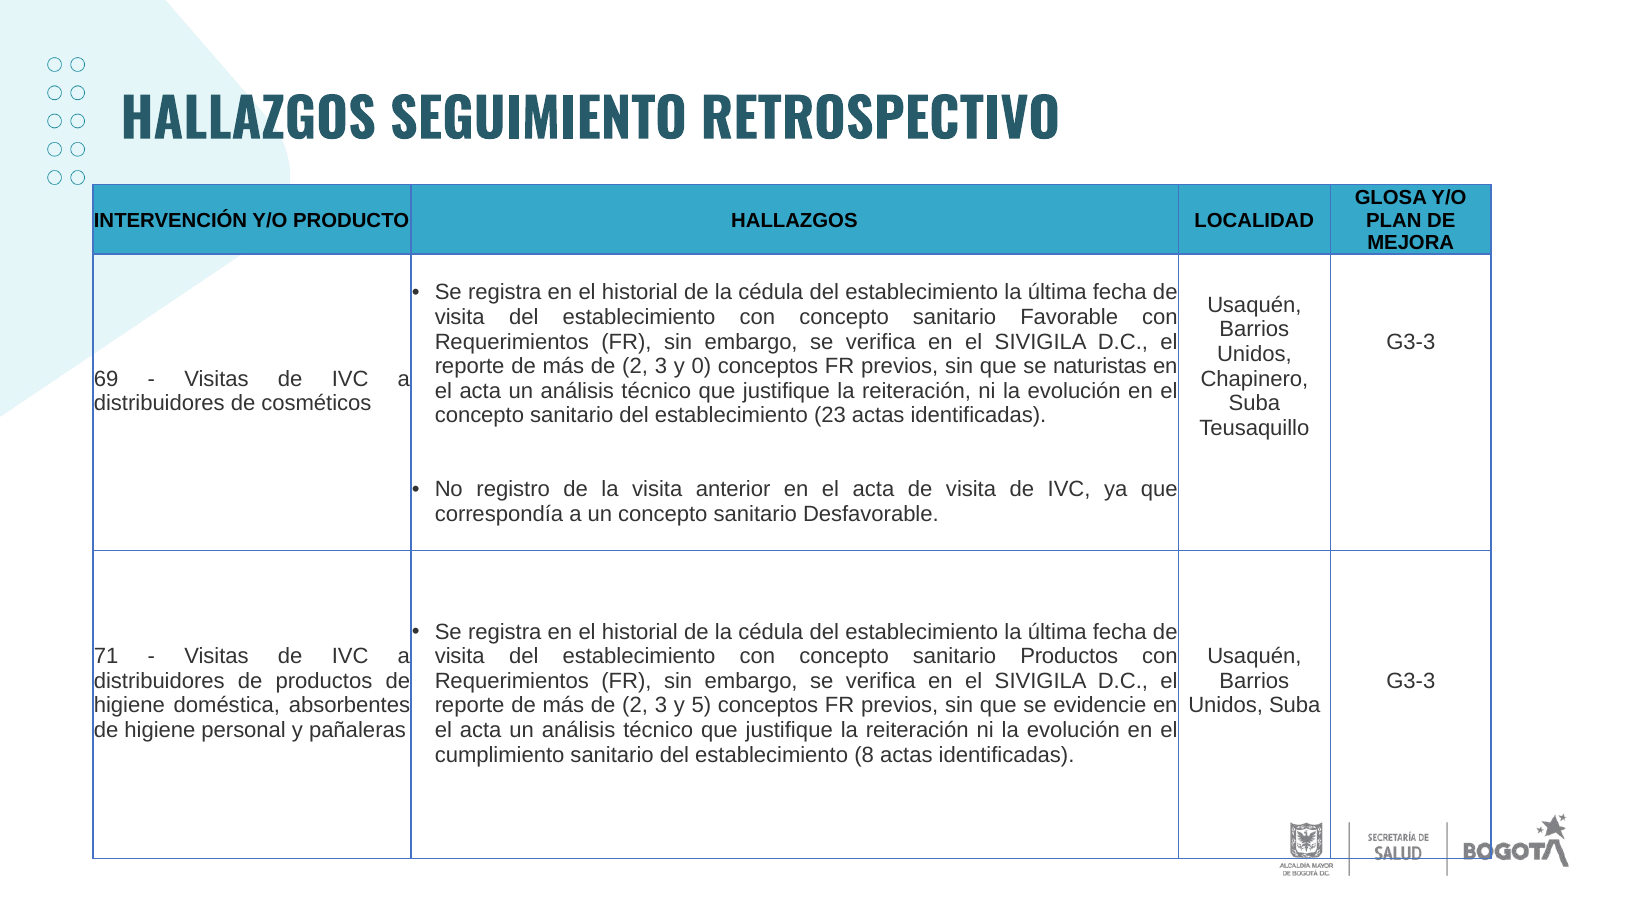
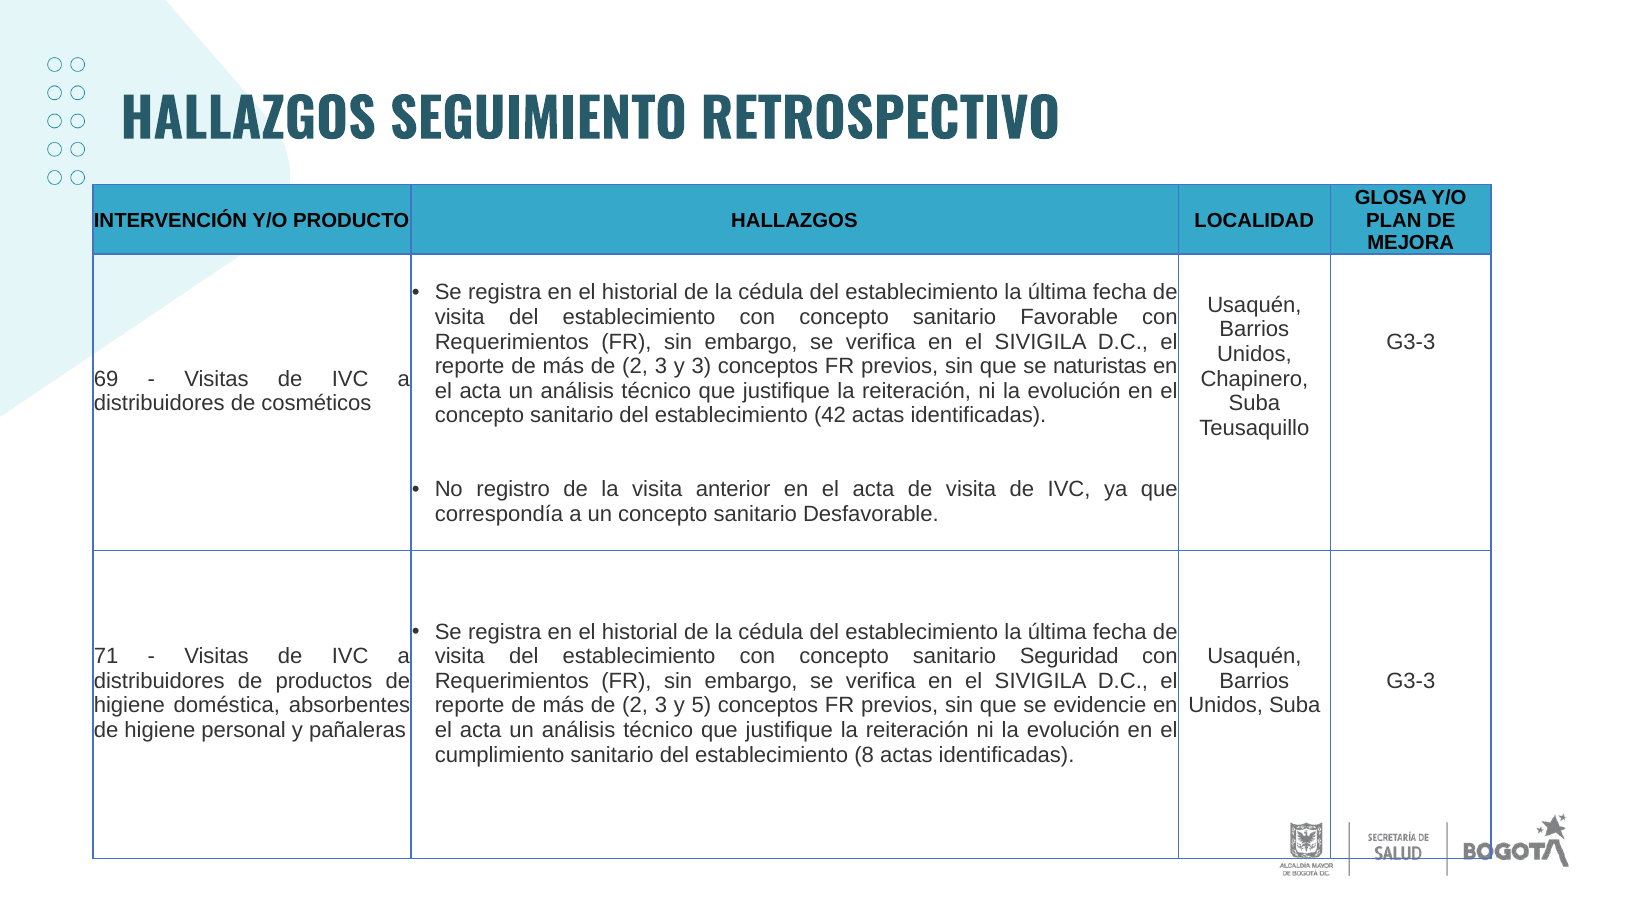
y 0: 0 -> 3
23: 23 -> 42
sanitario Productos: Productos -> Seguridad
